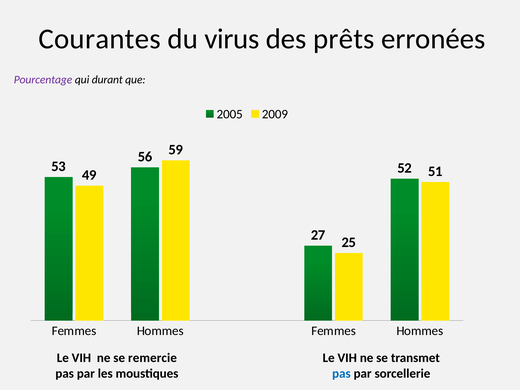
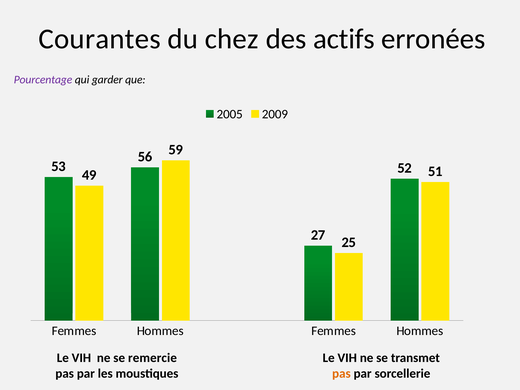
virus: virus -> chez
prêts: prêts -> actifs
durant: durant -> garder
pas at (341, 374) colour: blue -> orange
